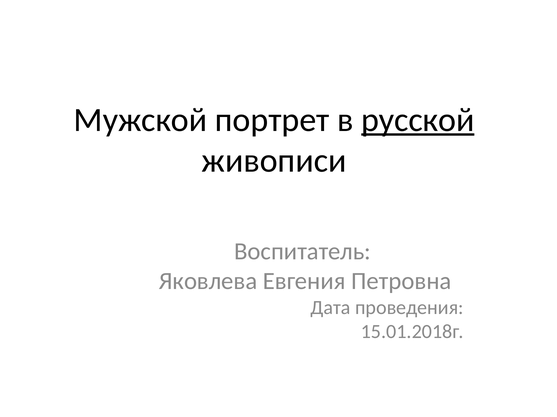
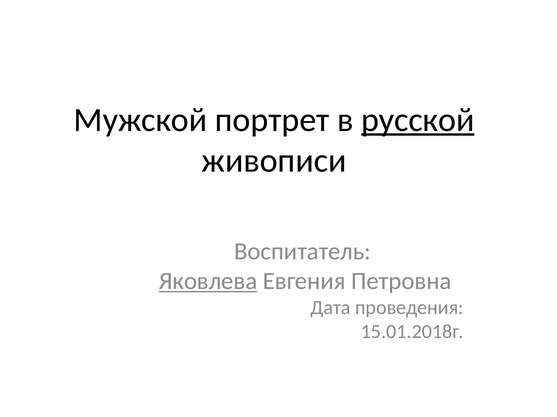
Яковлева underline: none -> present
